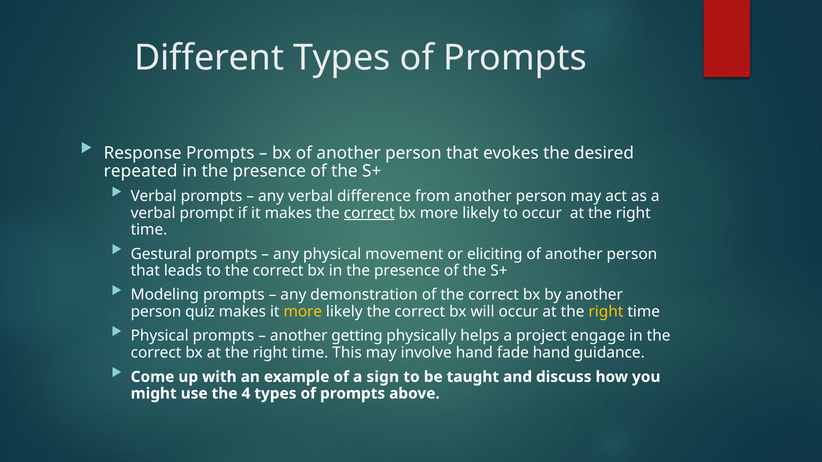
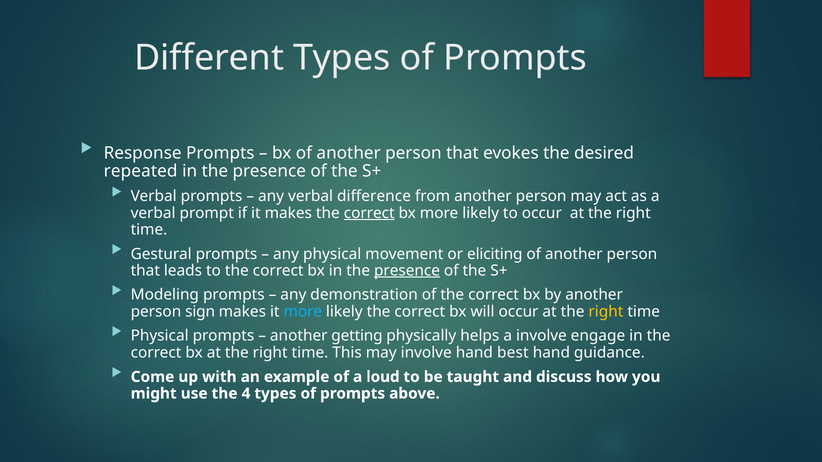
presence at (407, 271) underline: none -> present
quiz: quiz -> sign
more at (303, 312) colour: yellow -> light blue
a project: project -> involve
fade: fade -> best
sign: sign -> loud
